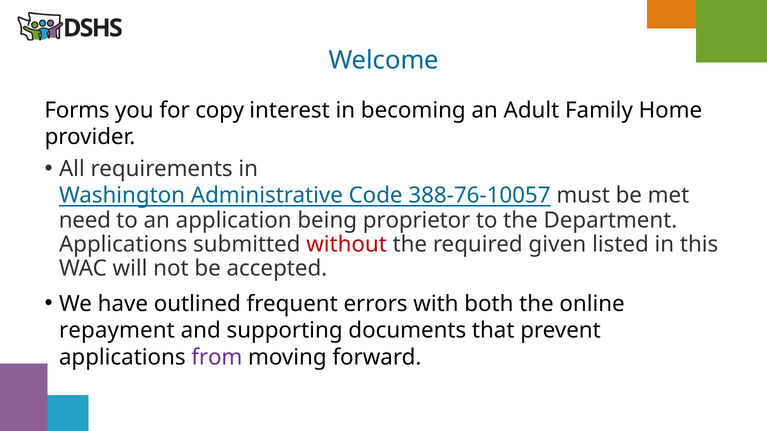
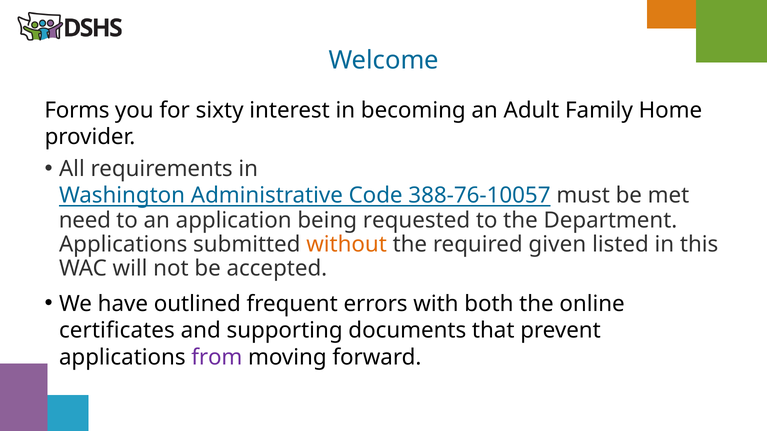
copy: copy -> sixty
proprietor: proprietor -> requested
without colour: red -> orange
repayment: repayment -> certificates
